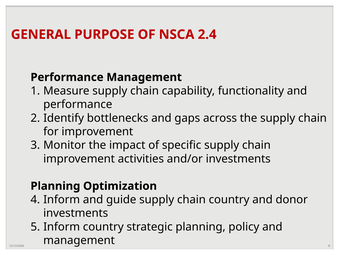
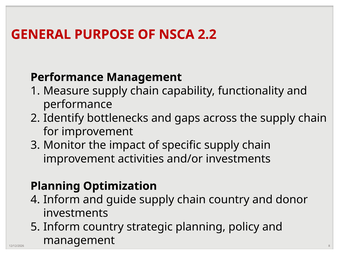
2.4: 2.4 -> 2.2
